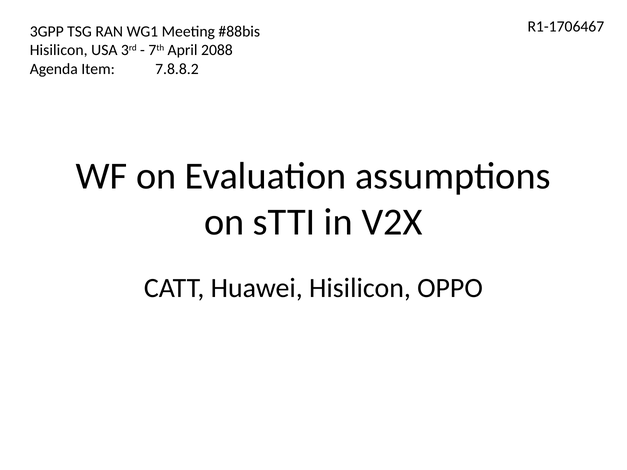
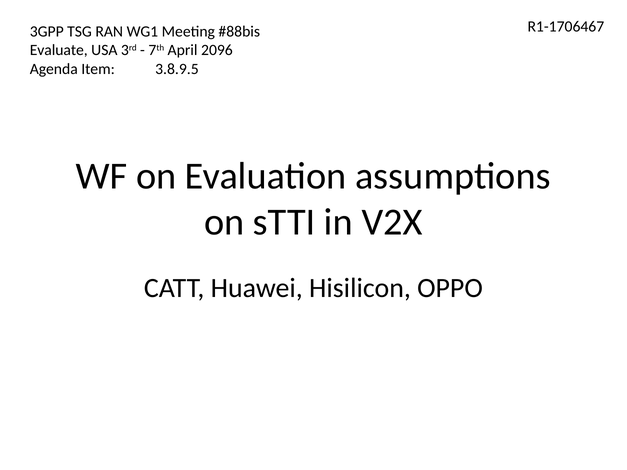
Hisilicon at (59, 50): Hisilicon -> Evaluate
2088: 2088 -> 2096
7.8.8.2: 7.8.8.2 -> 3.8.9.5
